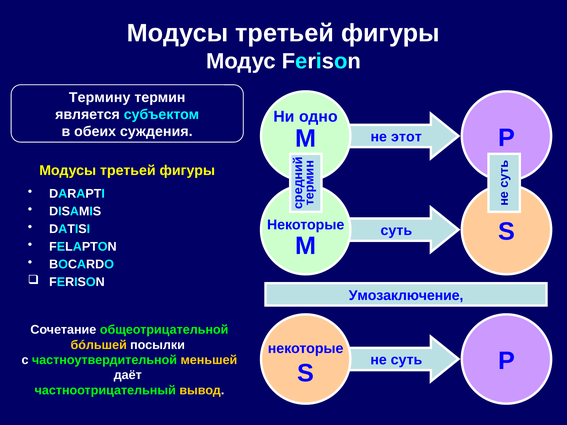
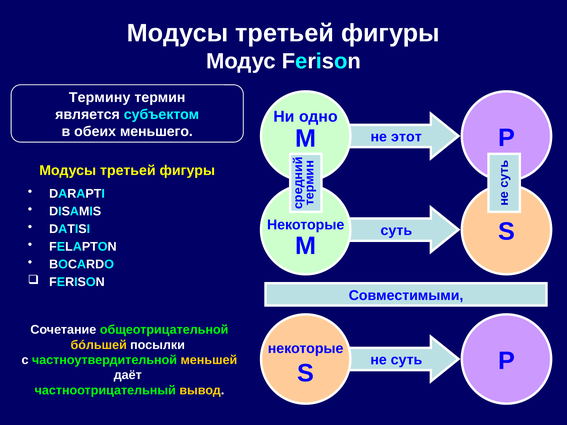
суждения: суждения -> меньшего
Умозаключение: Умозаключение -> Совместимыми
